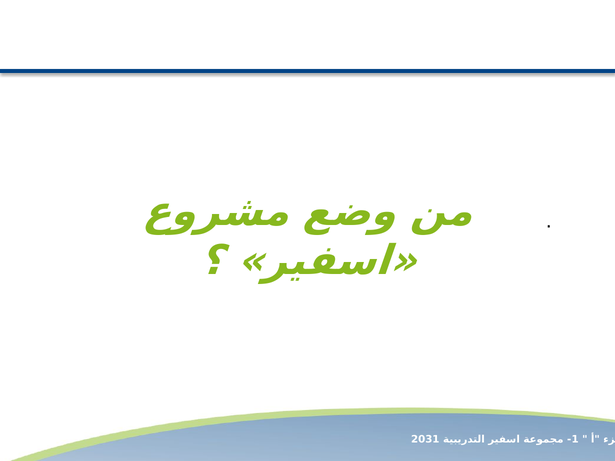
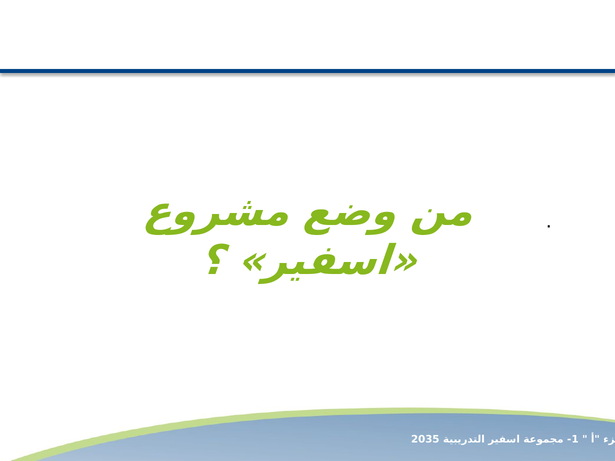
2031: 2031 -> 2035
